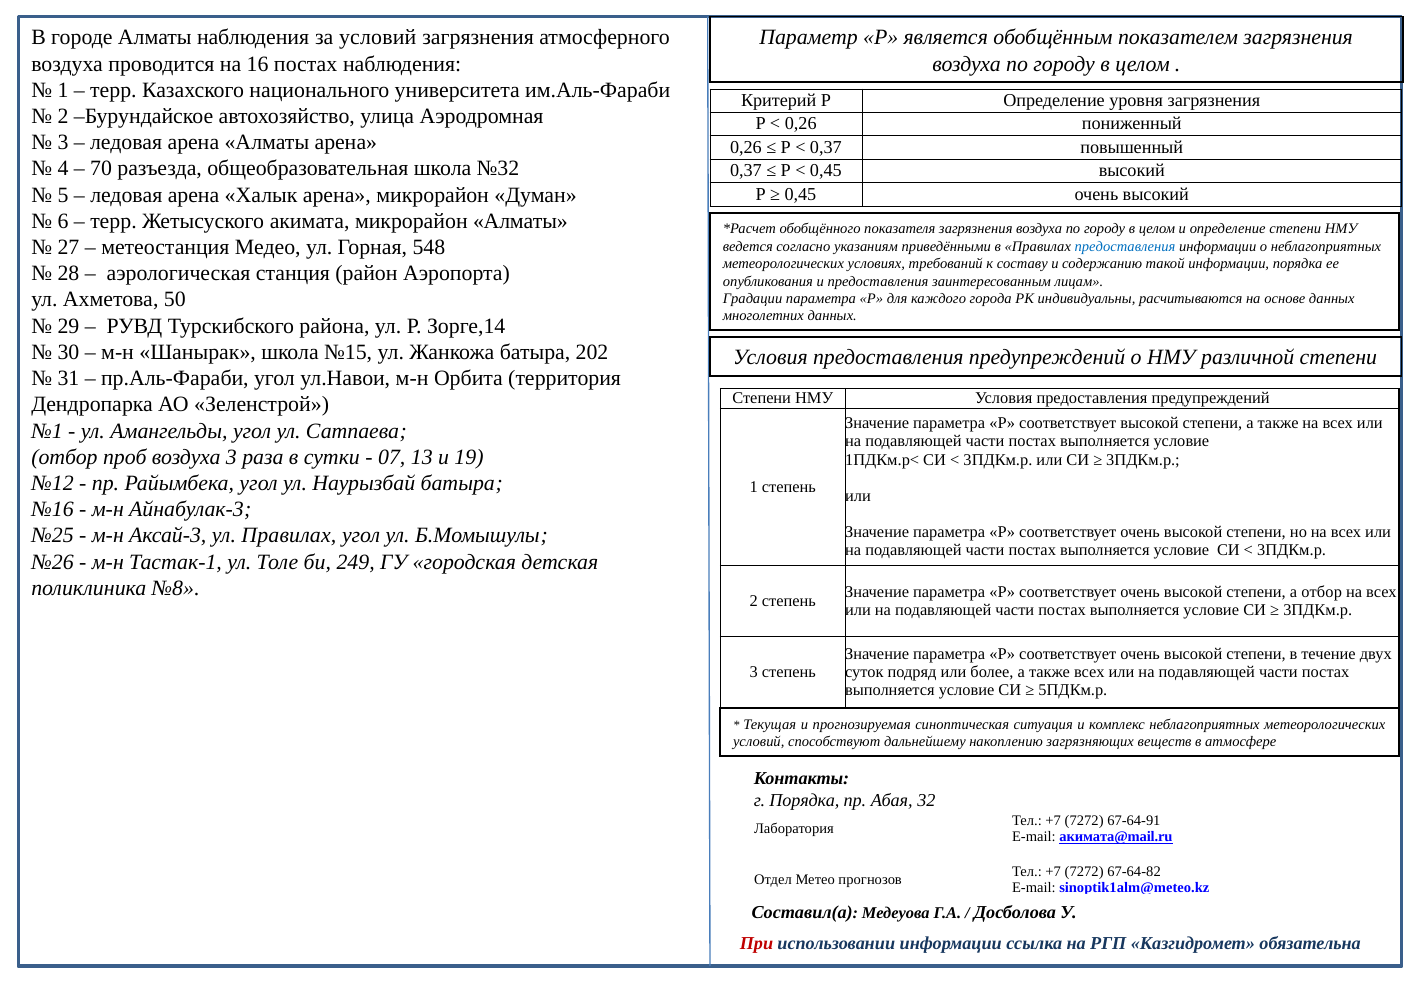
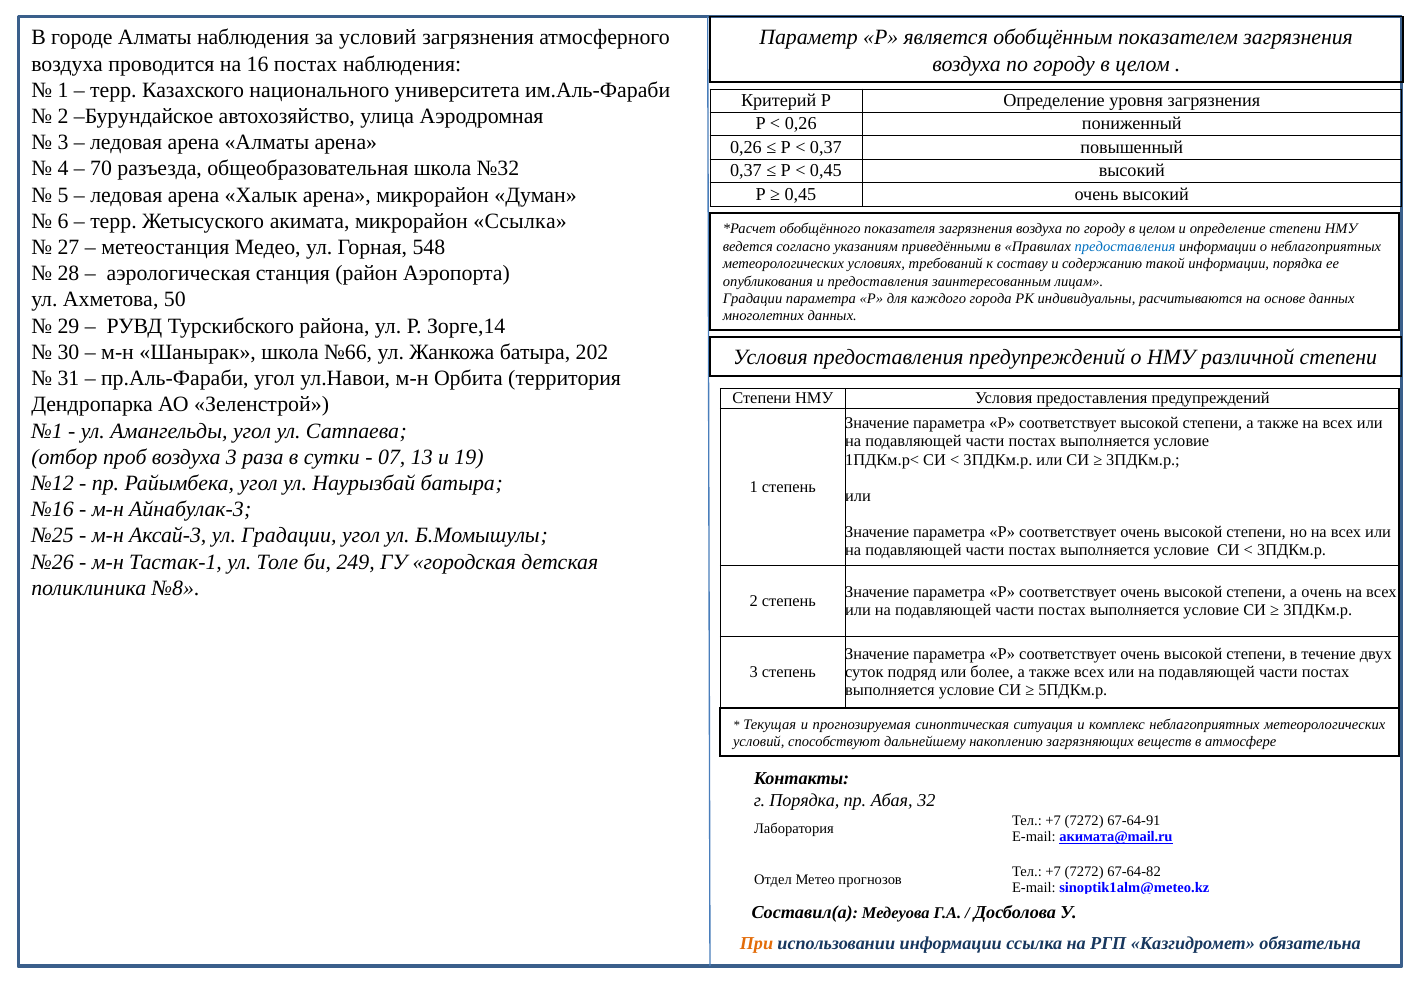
микрорайон Алматы: Алматы -> Ссылка
№15: №15 -> №66
ул Правилах: Правилах -> Градации
а отбор: отбор -> очень
При colour: red -> orange
